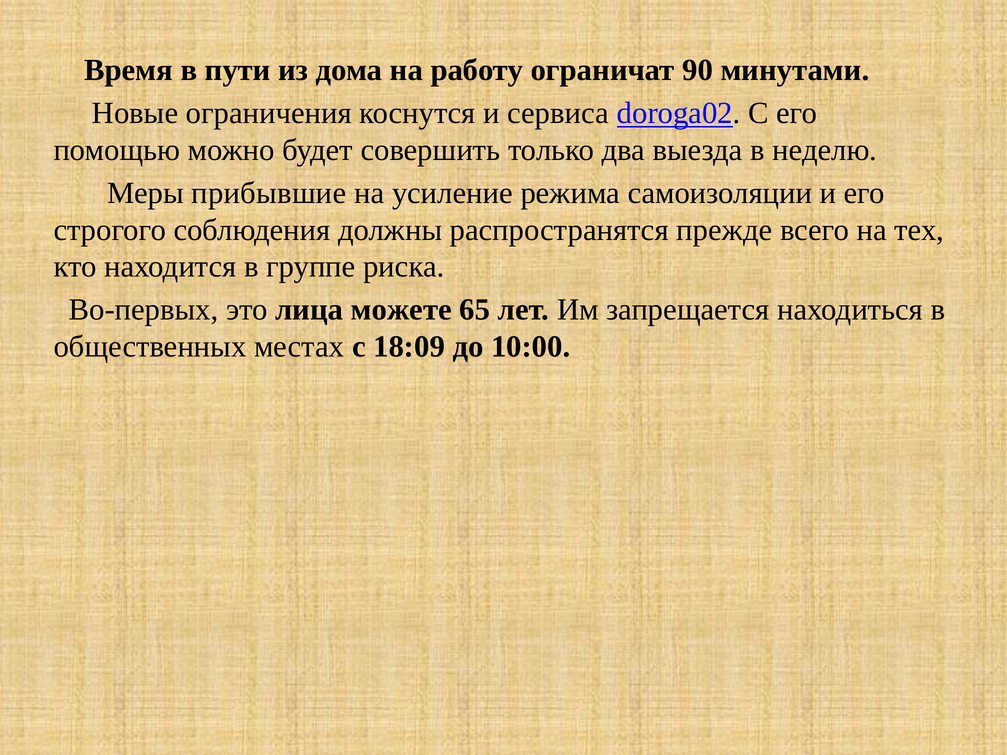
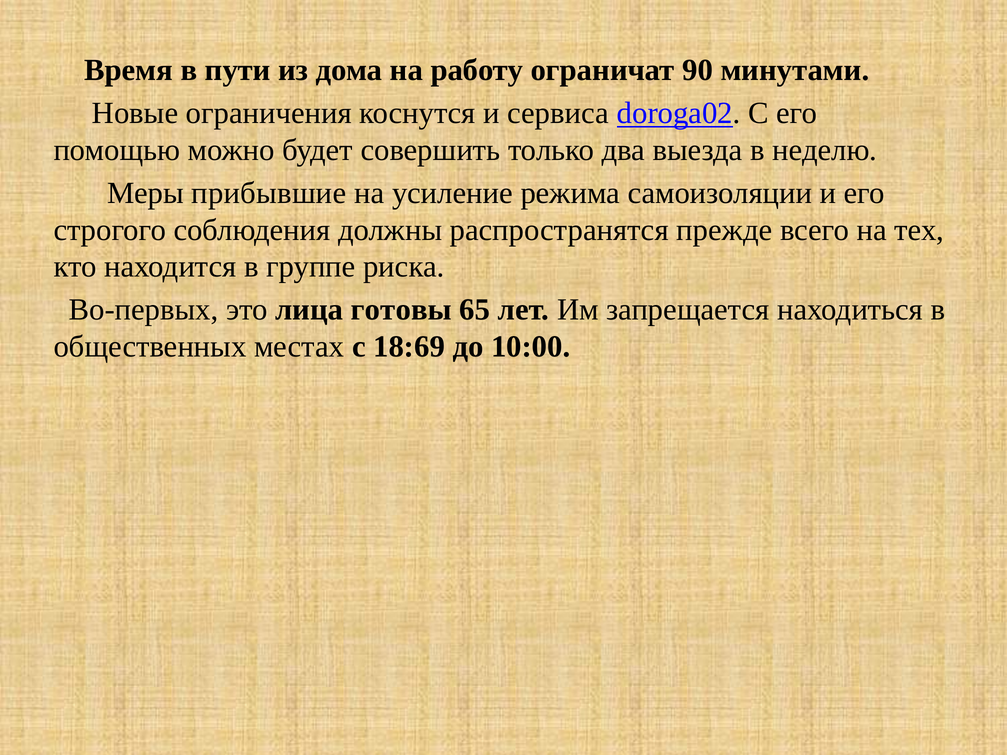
можете: можете -> готовы
18:09: 18:09 -> 18:69
